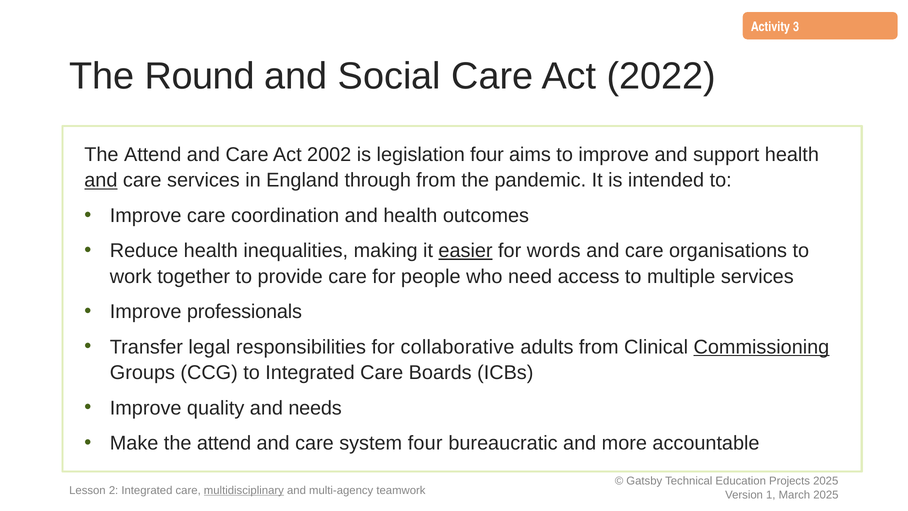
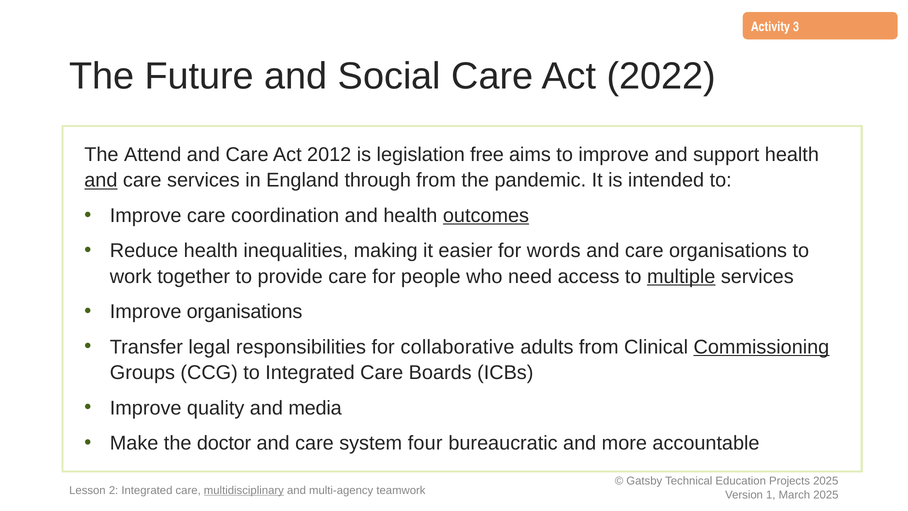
Round: Round -> Future
2002: 2002 -> 2012
legislation four: four -> free
outcomes underline: none -> present
easier underline: present -> none
multiple underline: none -> present
Improve professionals: professionals -> organisations
needs: needs -> media
Make the attend: attend -> doctor
